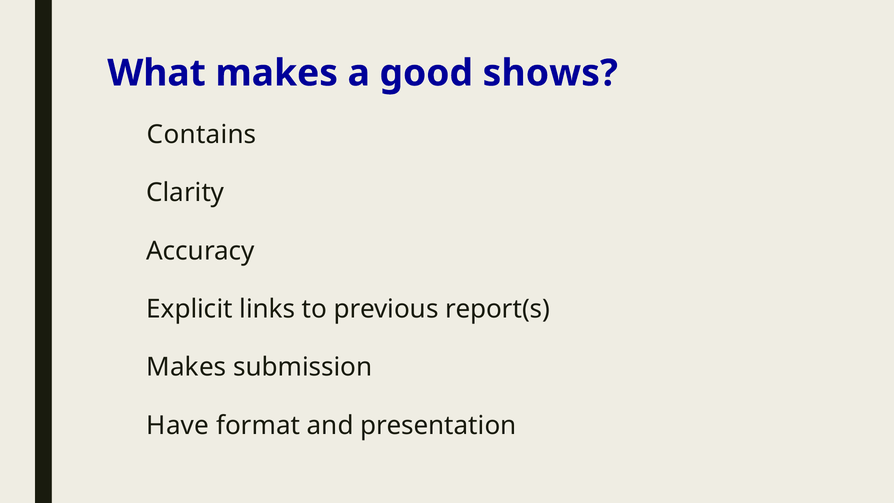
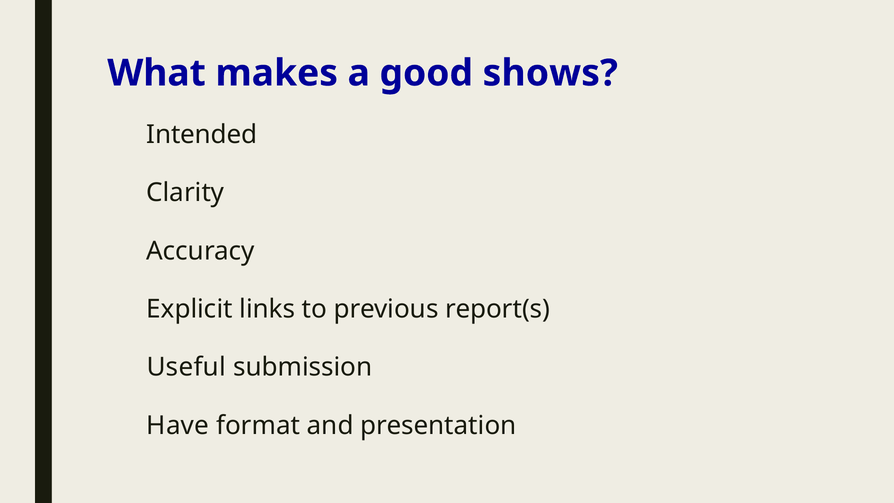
Contains: Contains -> Intended
Makes at (186, 367): Makes -> Useful
